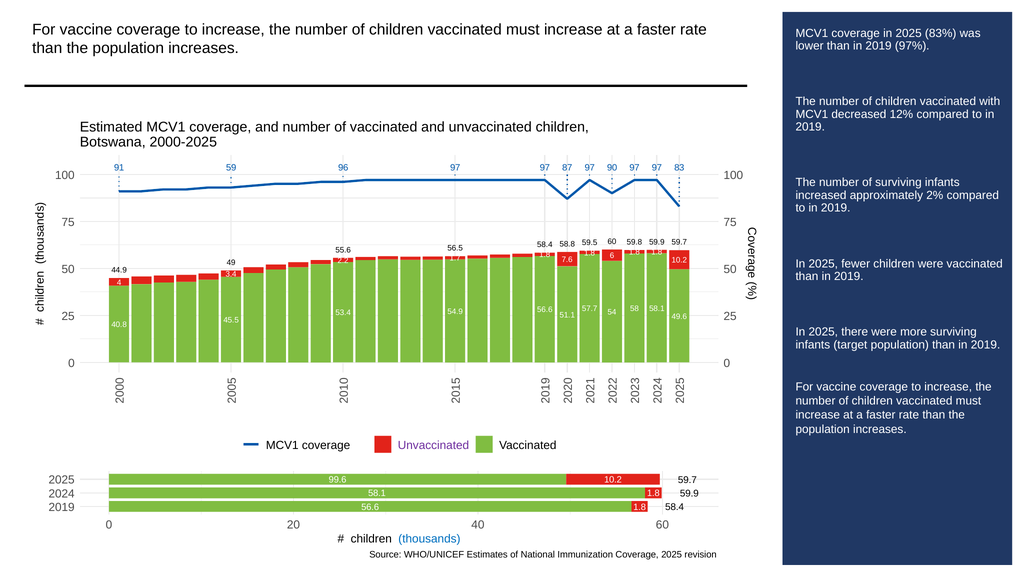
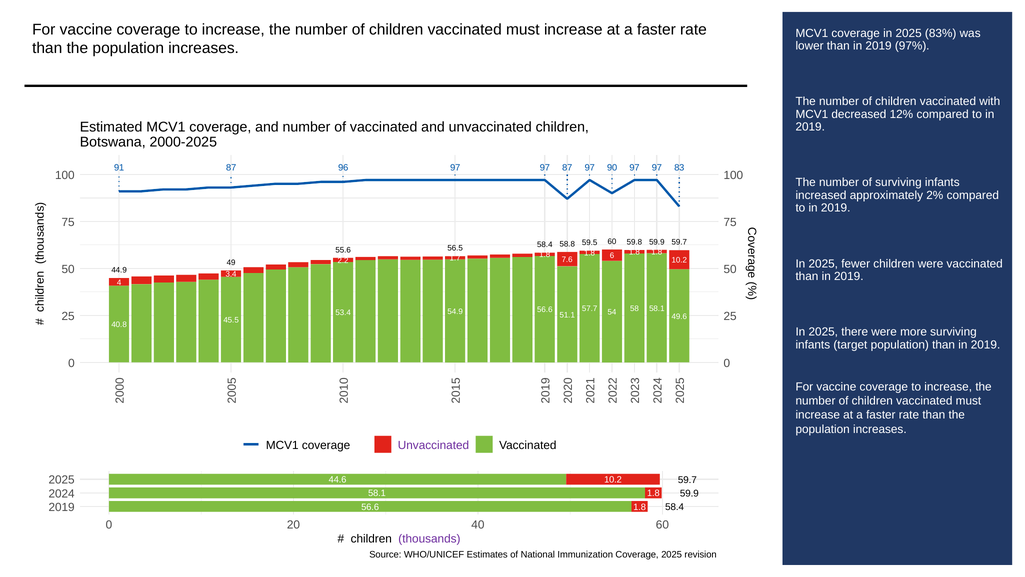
91 59: 59 -> 87
99.6: 99.6 -> 44.6
thousands colour: blue -> purple
